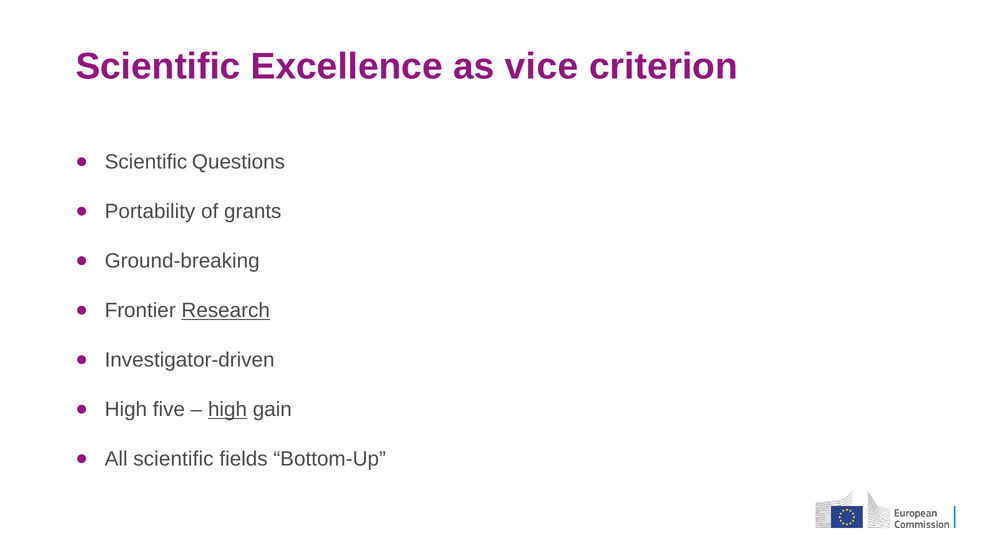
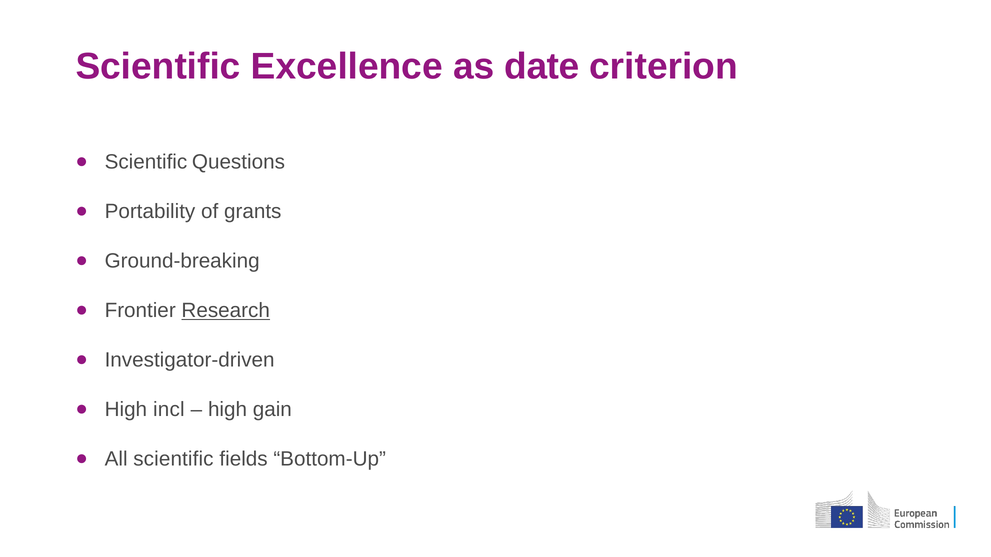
vice: vice -> date
five: five -> incl
high at (228, 410) underline: present -> none
